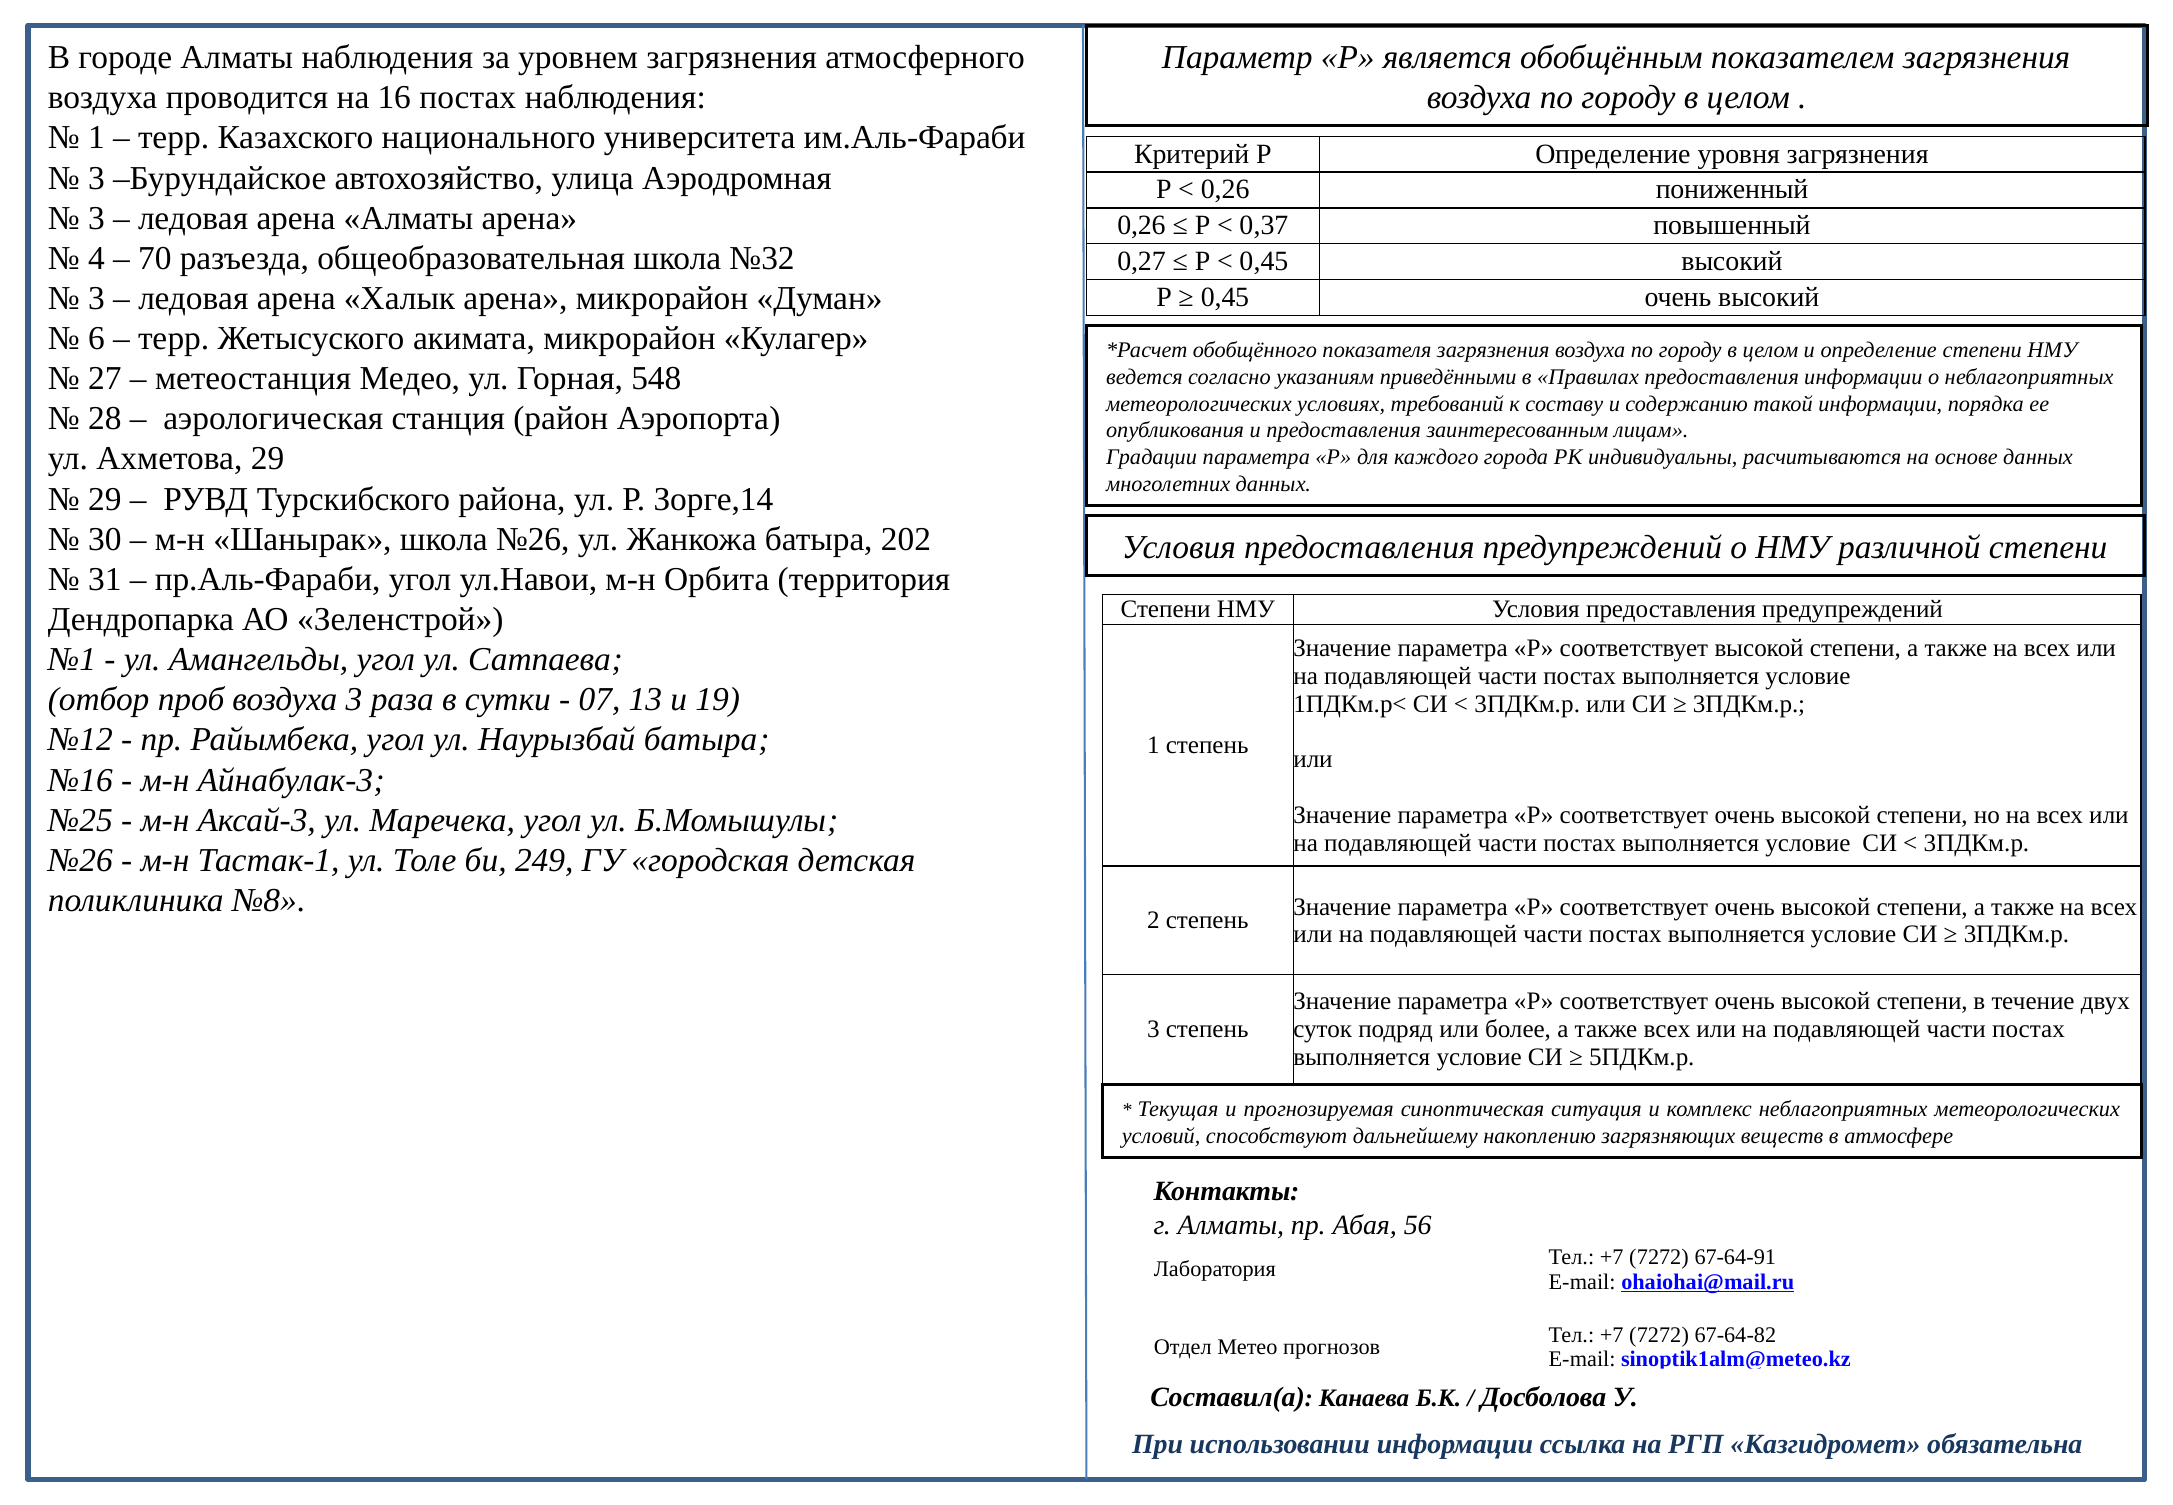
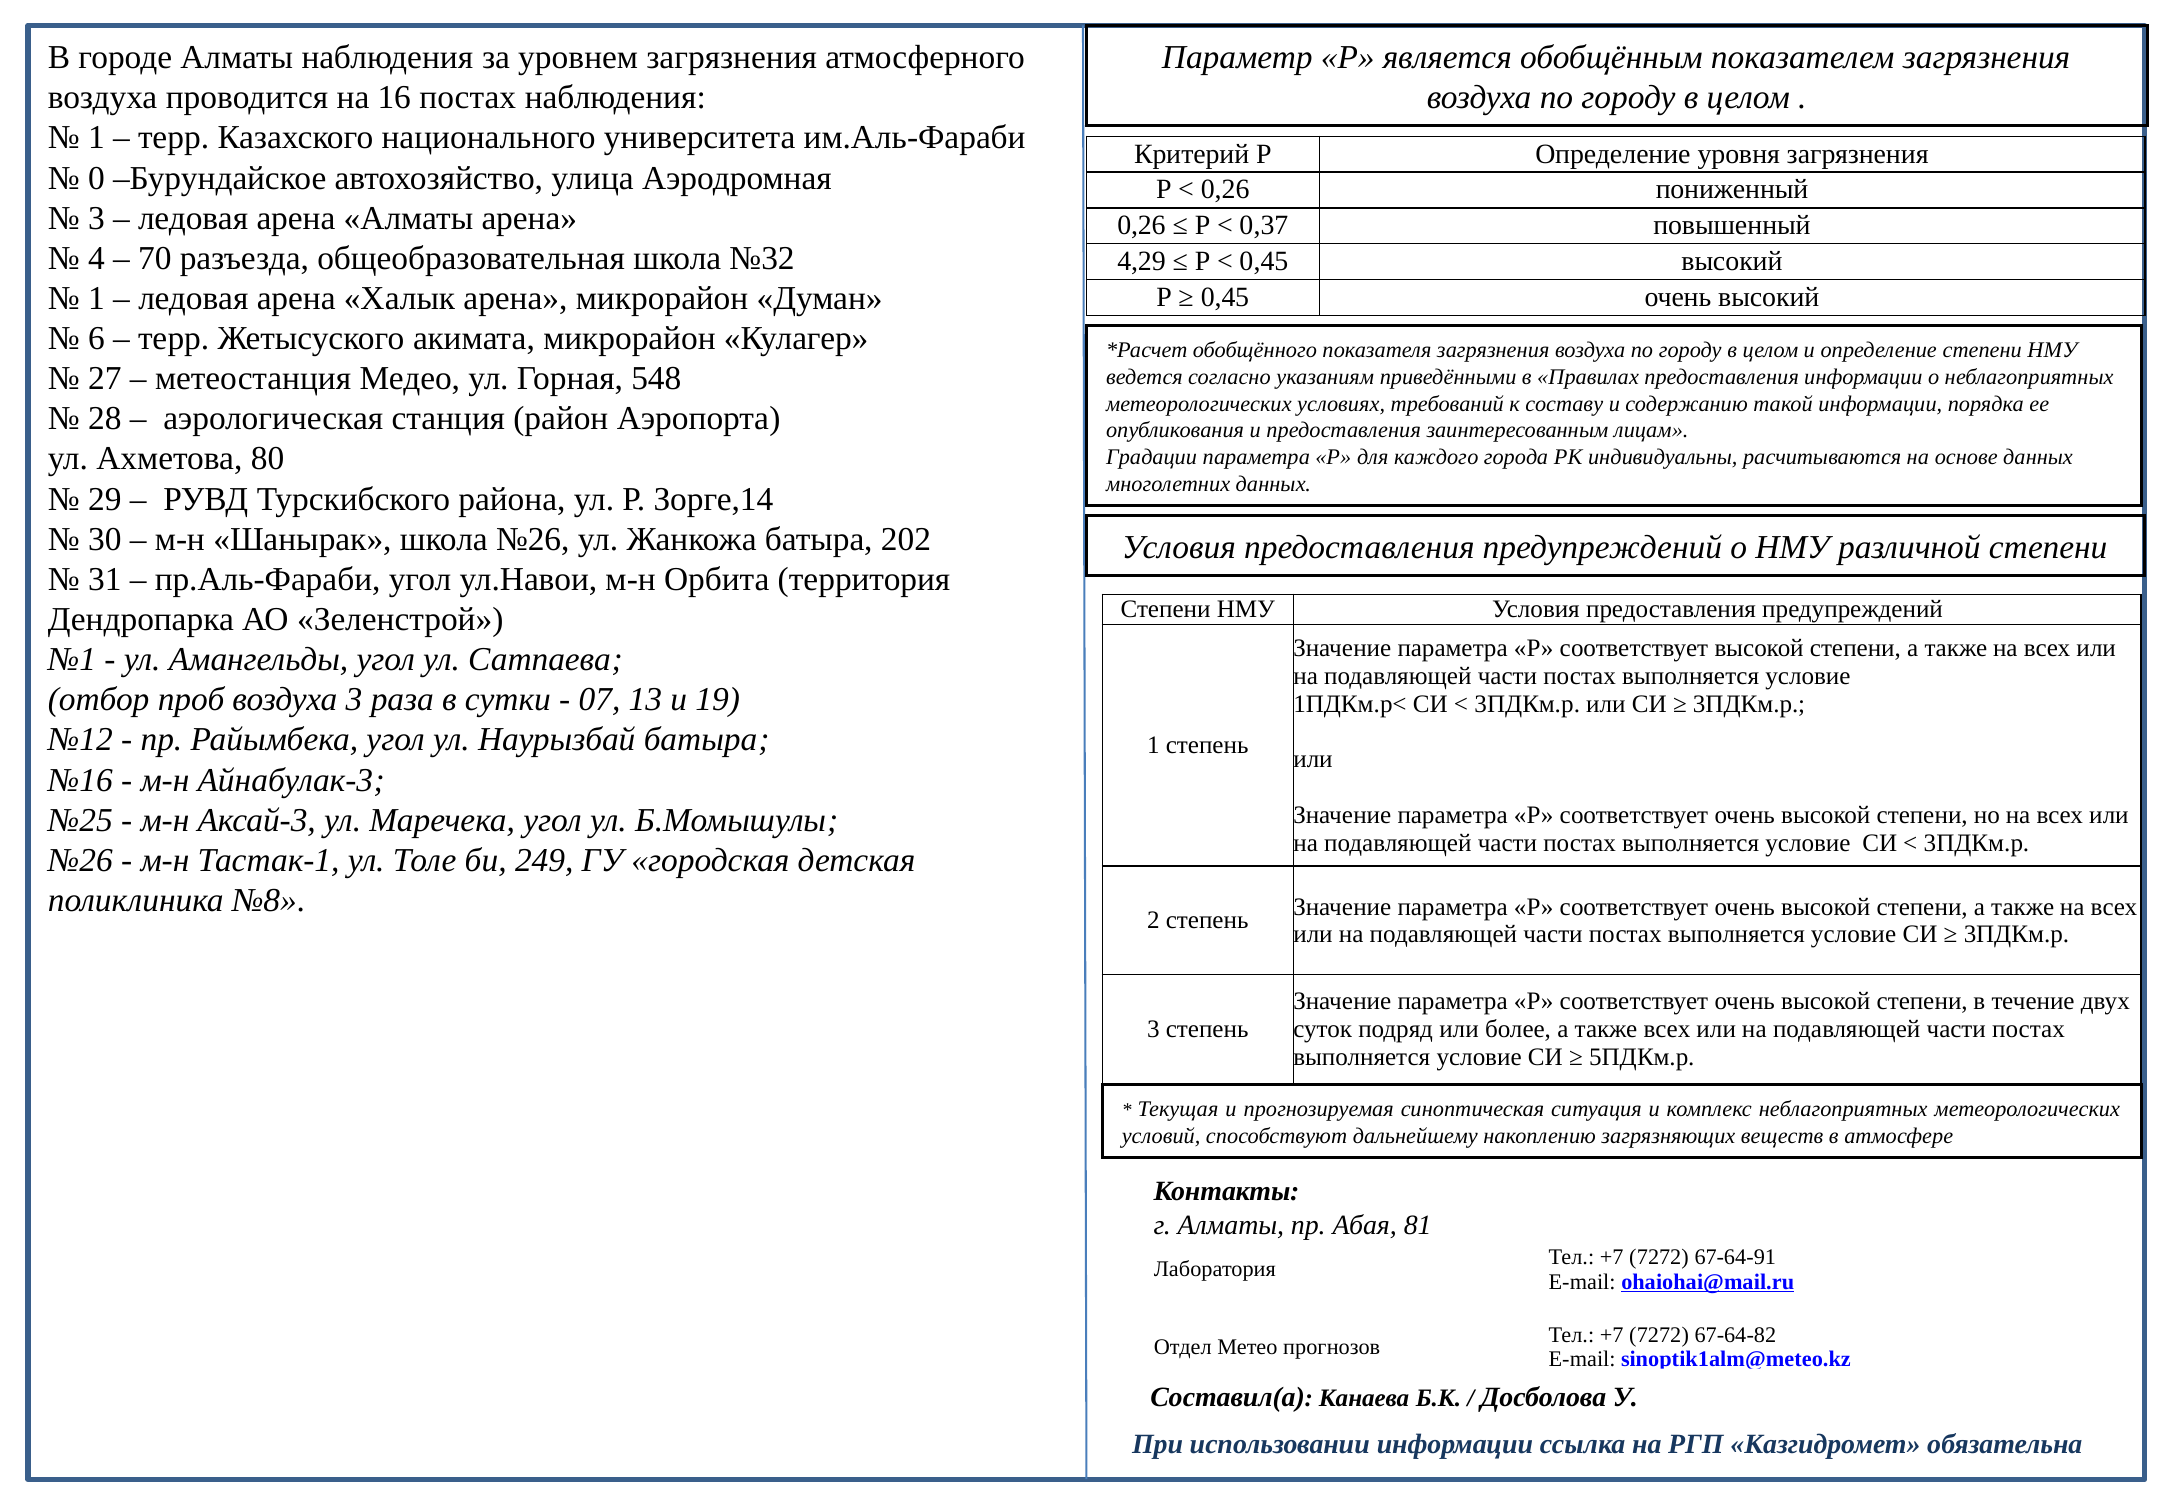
3 at (96, 178): 3 -> 0
0,27: 0,27 -> 4,29
3 at (96, 298): 3 -> 1
Ахметова 29: 29 -> 80
56: 56 -> 81
